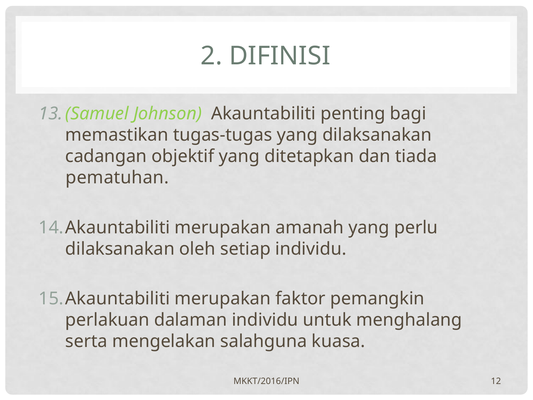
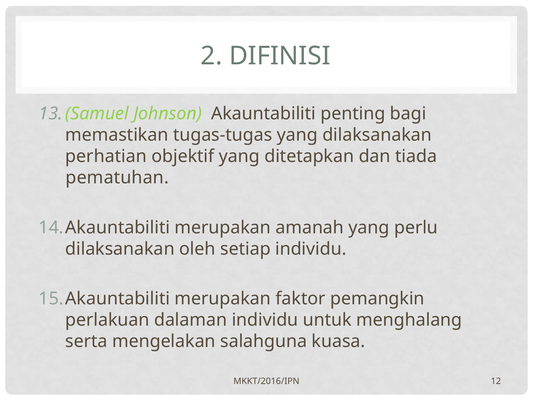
cadangan: cadangan -> perhatian
